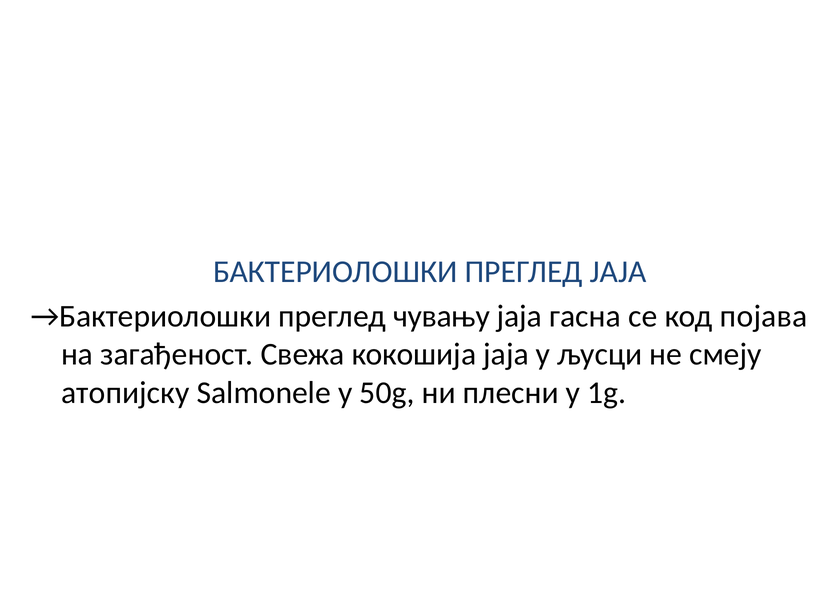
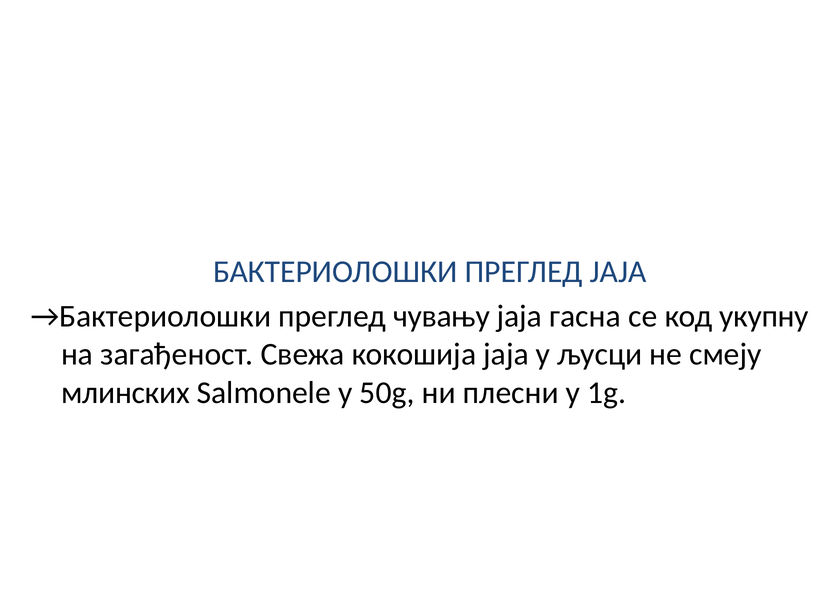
појава: појава -> укупну
атопијску: атопијску -> млинских
